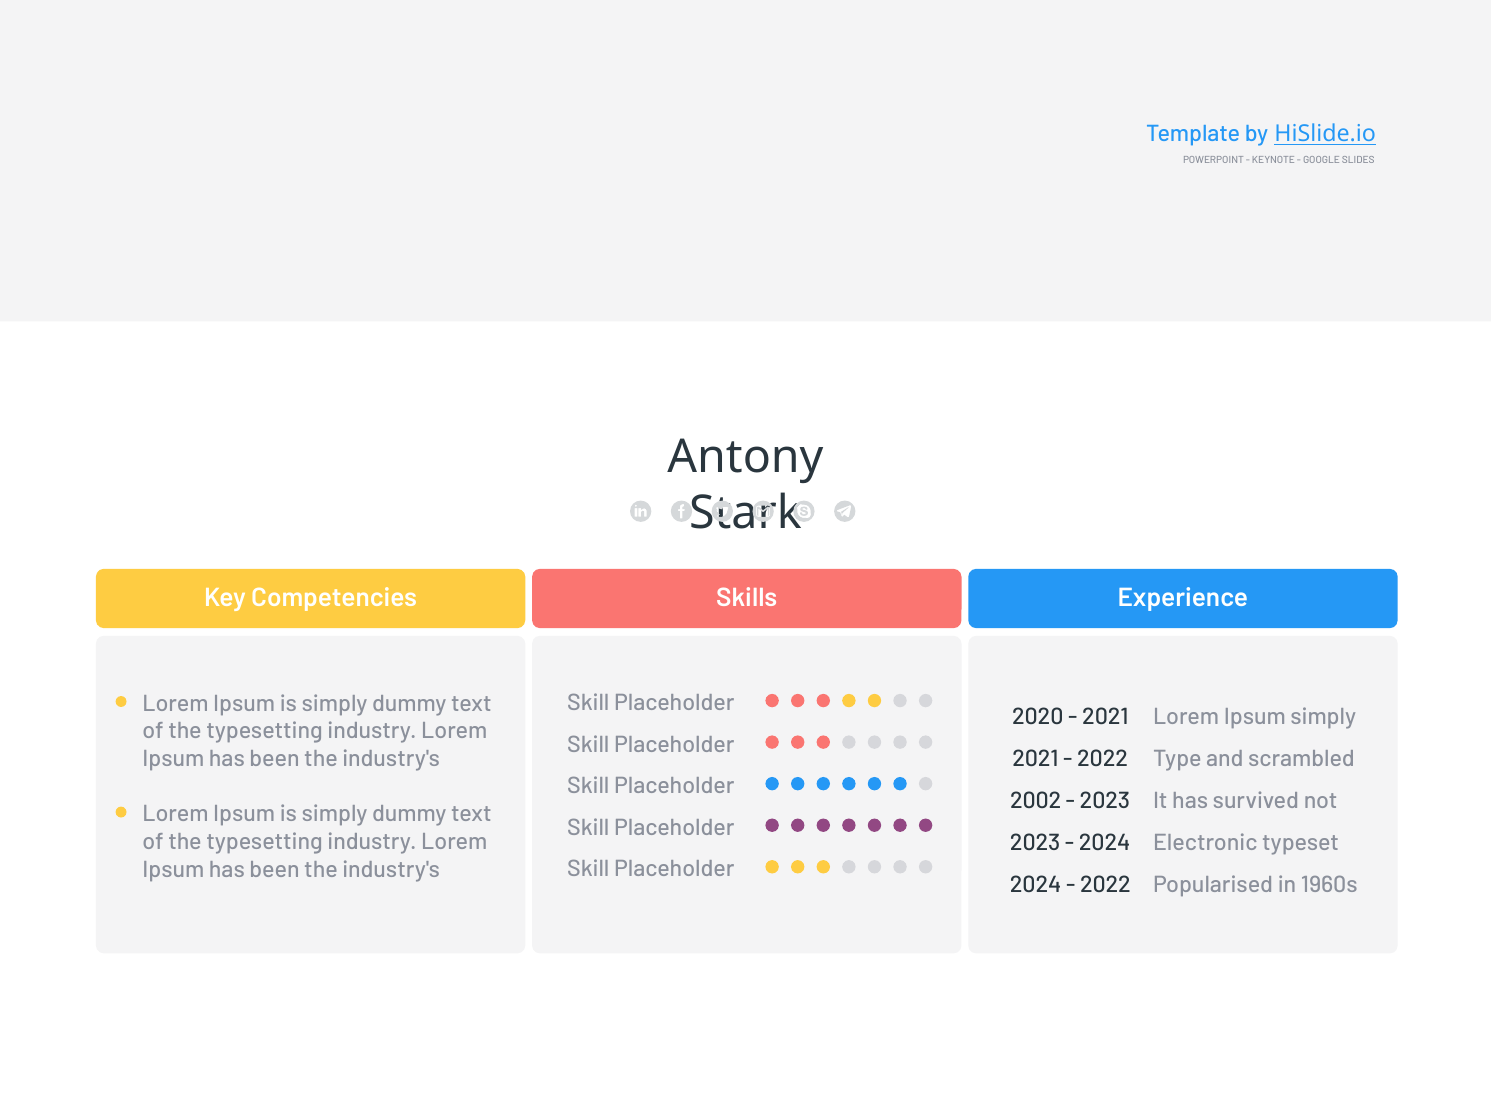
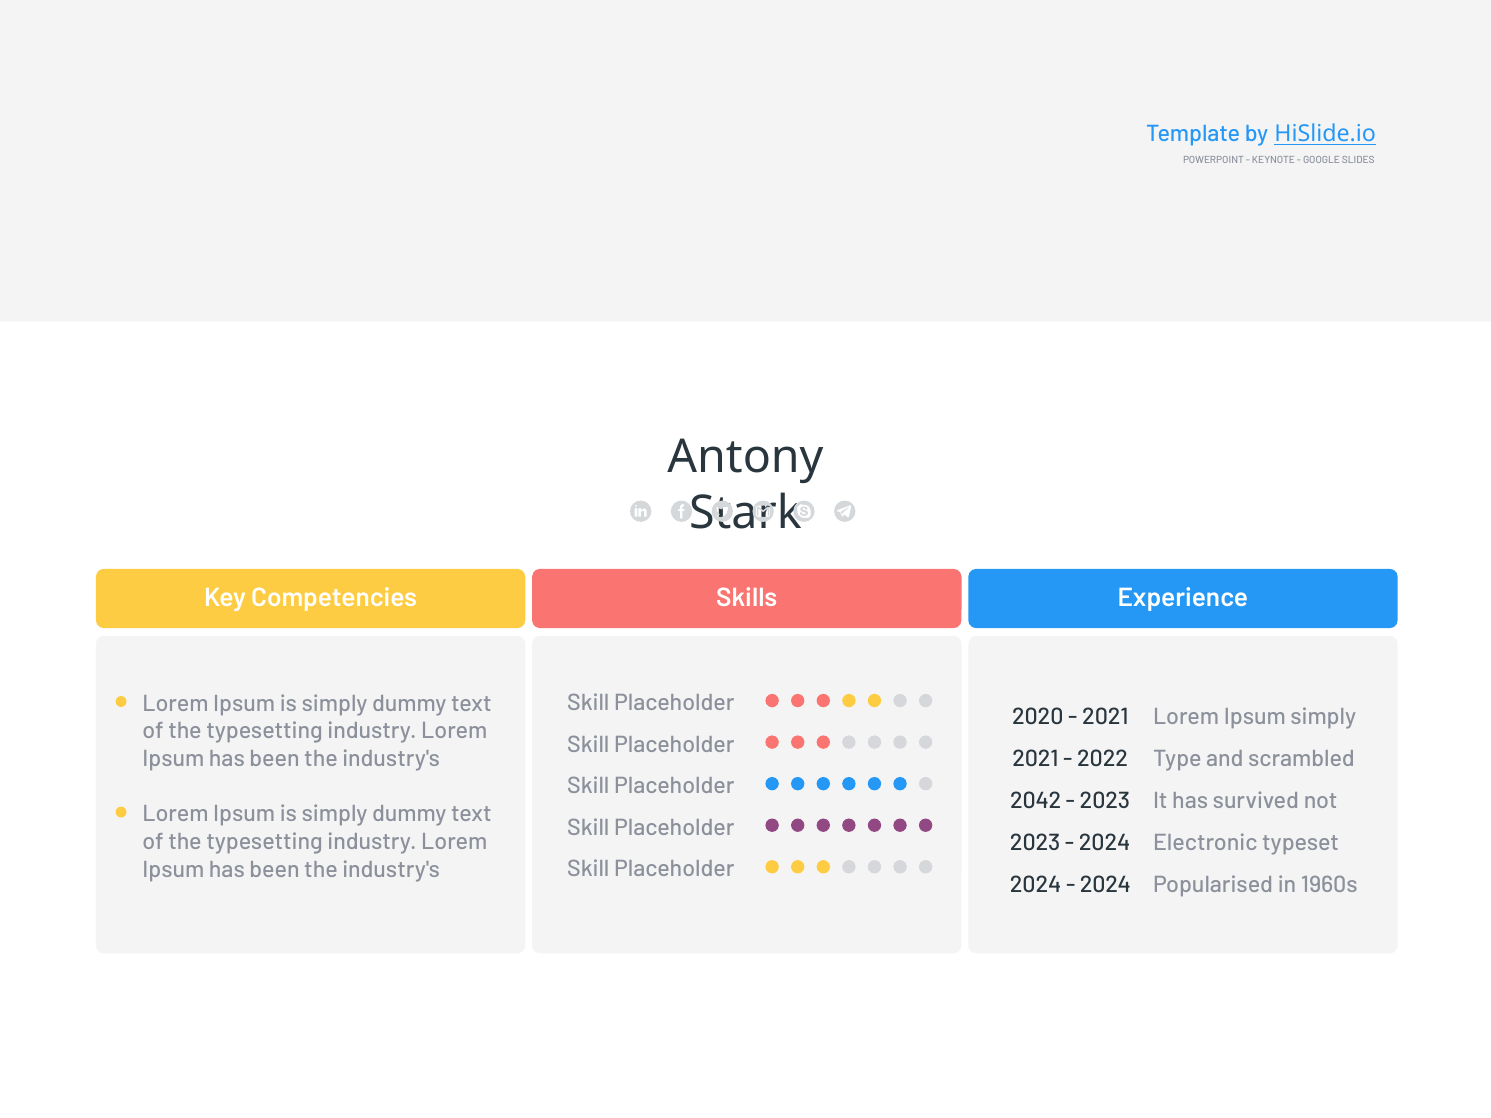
2002: 2002 -> 2042
2022 at (1105, 885): 2022 -> 2024
